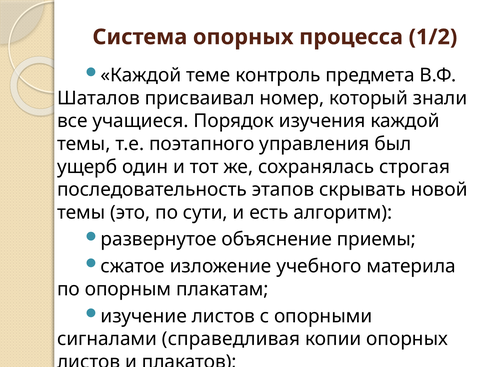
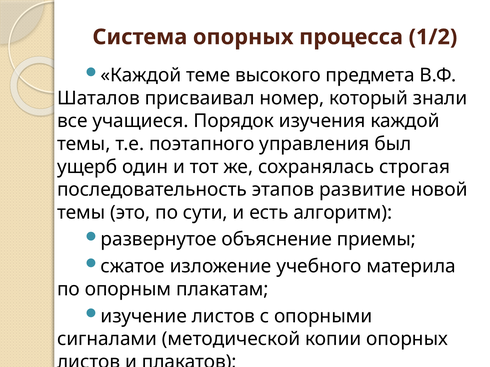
контроль: контроль -> высокого
скрывать: скрывать -> развитие
справедливая: справедливая -> методической
